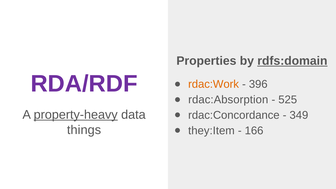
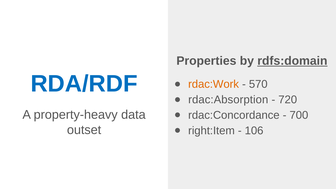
RDA/RDF colour: purple -> blue
396: 396 -> 570
525: 525 -> 720
property-heavy underline: present -> none
349: 349 -> 700
things: things -> outset
they:Item: they:Item -> right:Item
166: 166 -> 106
